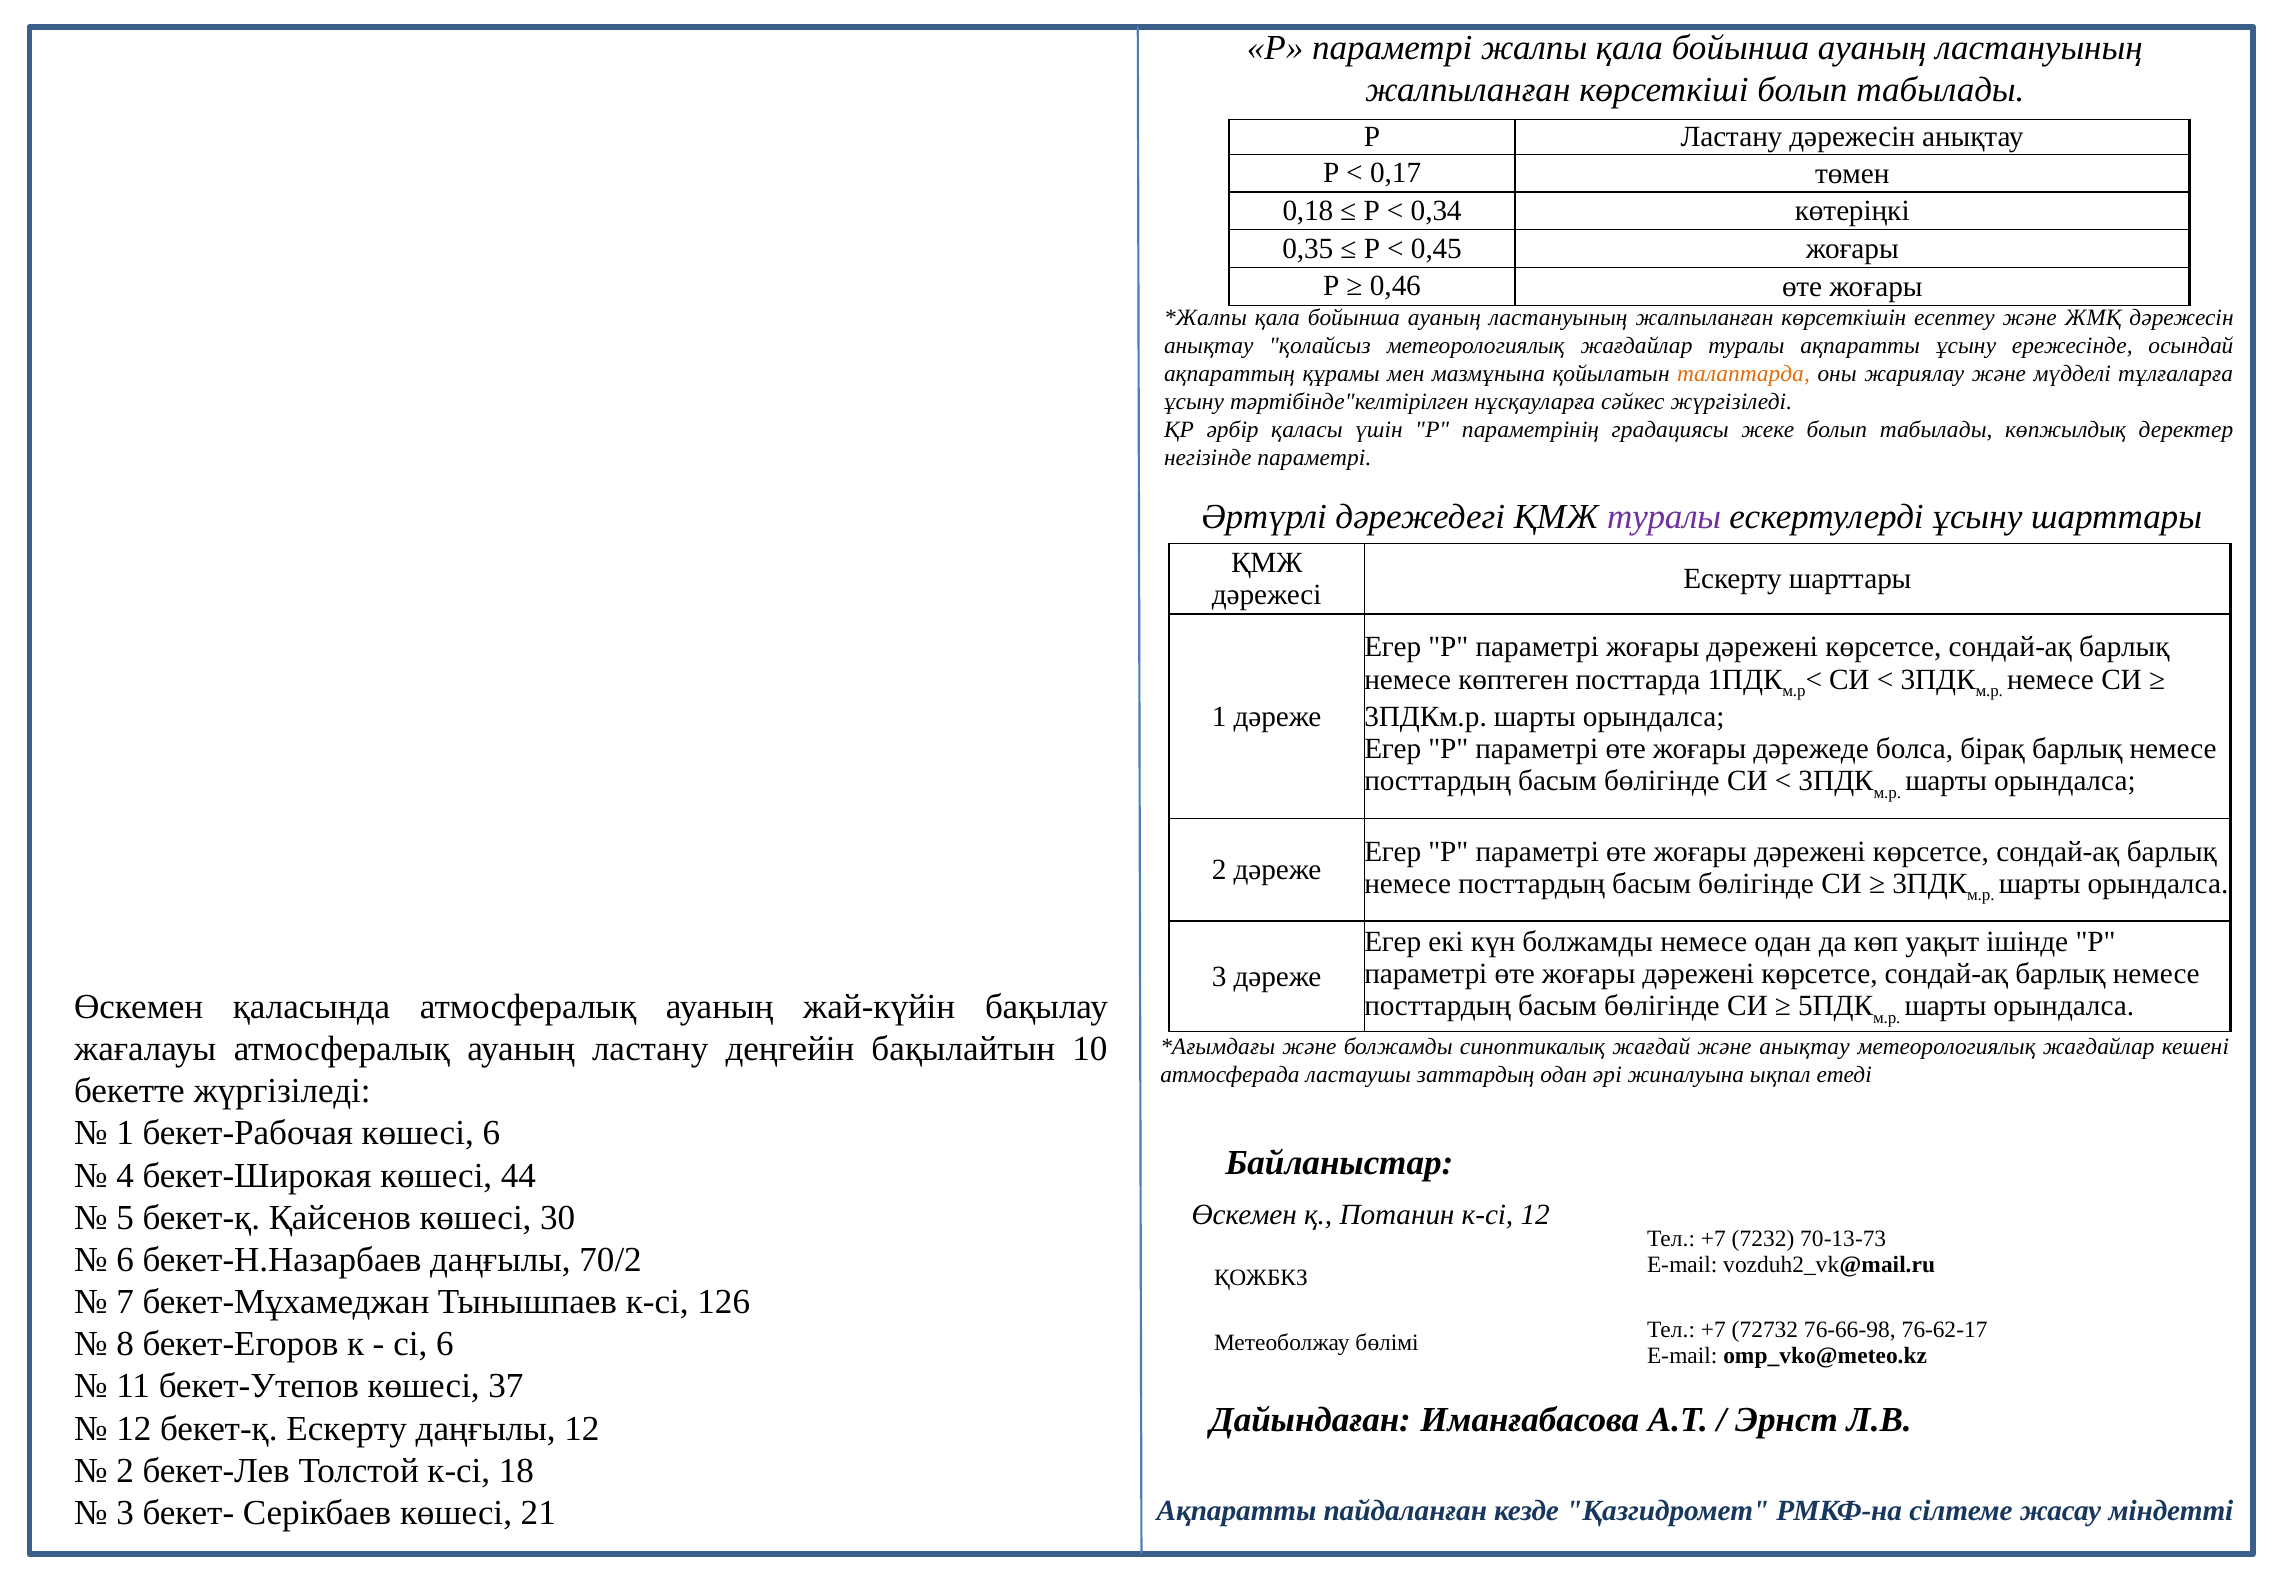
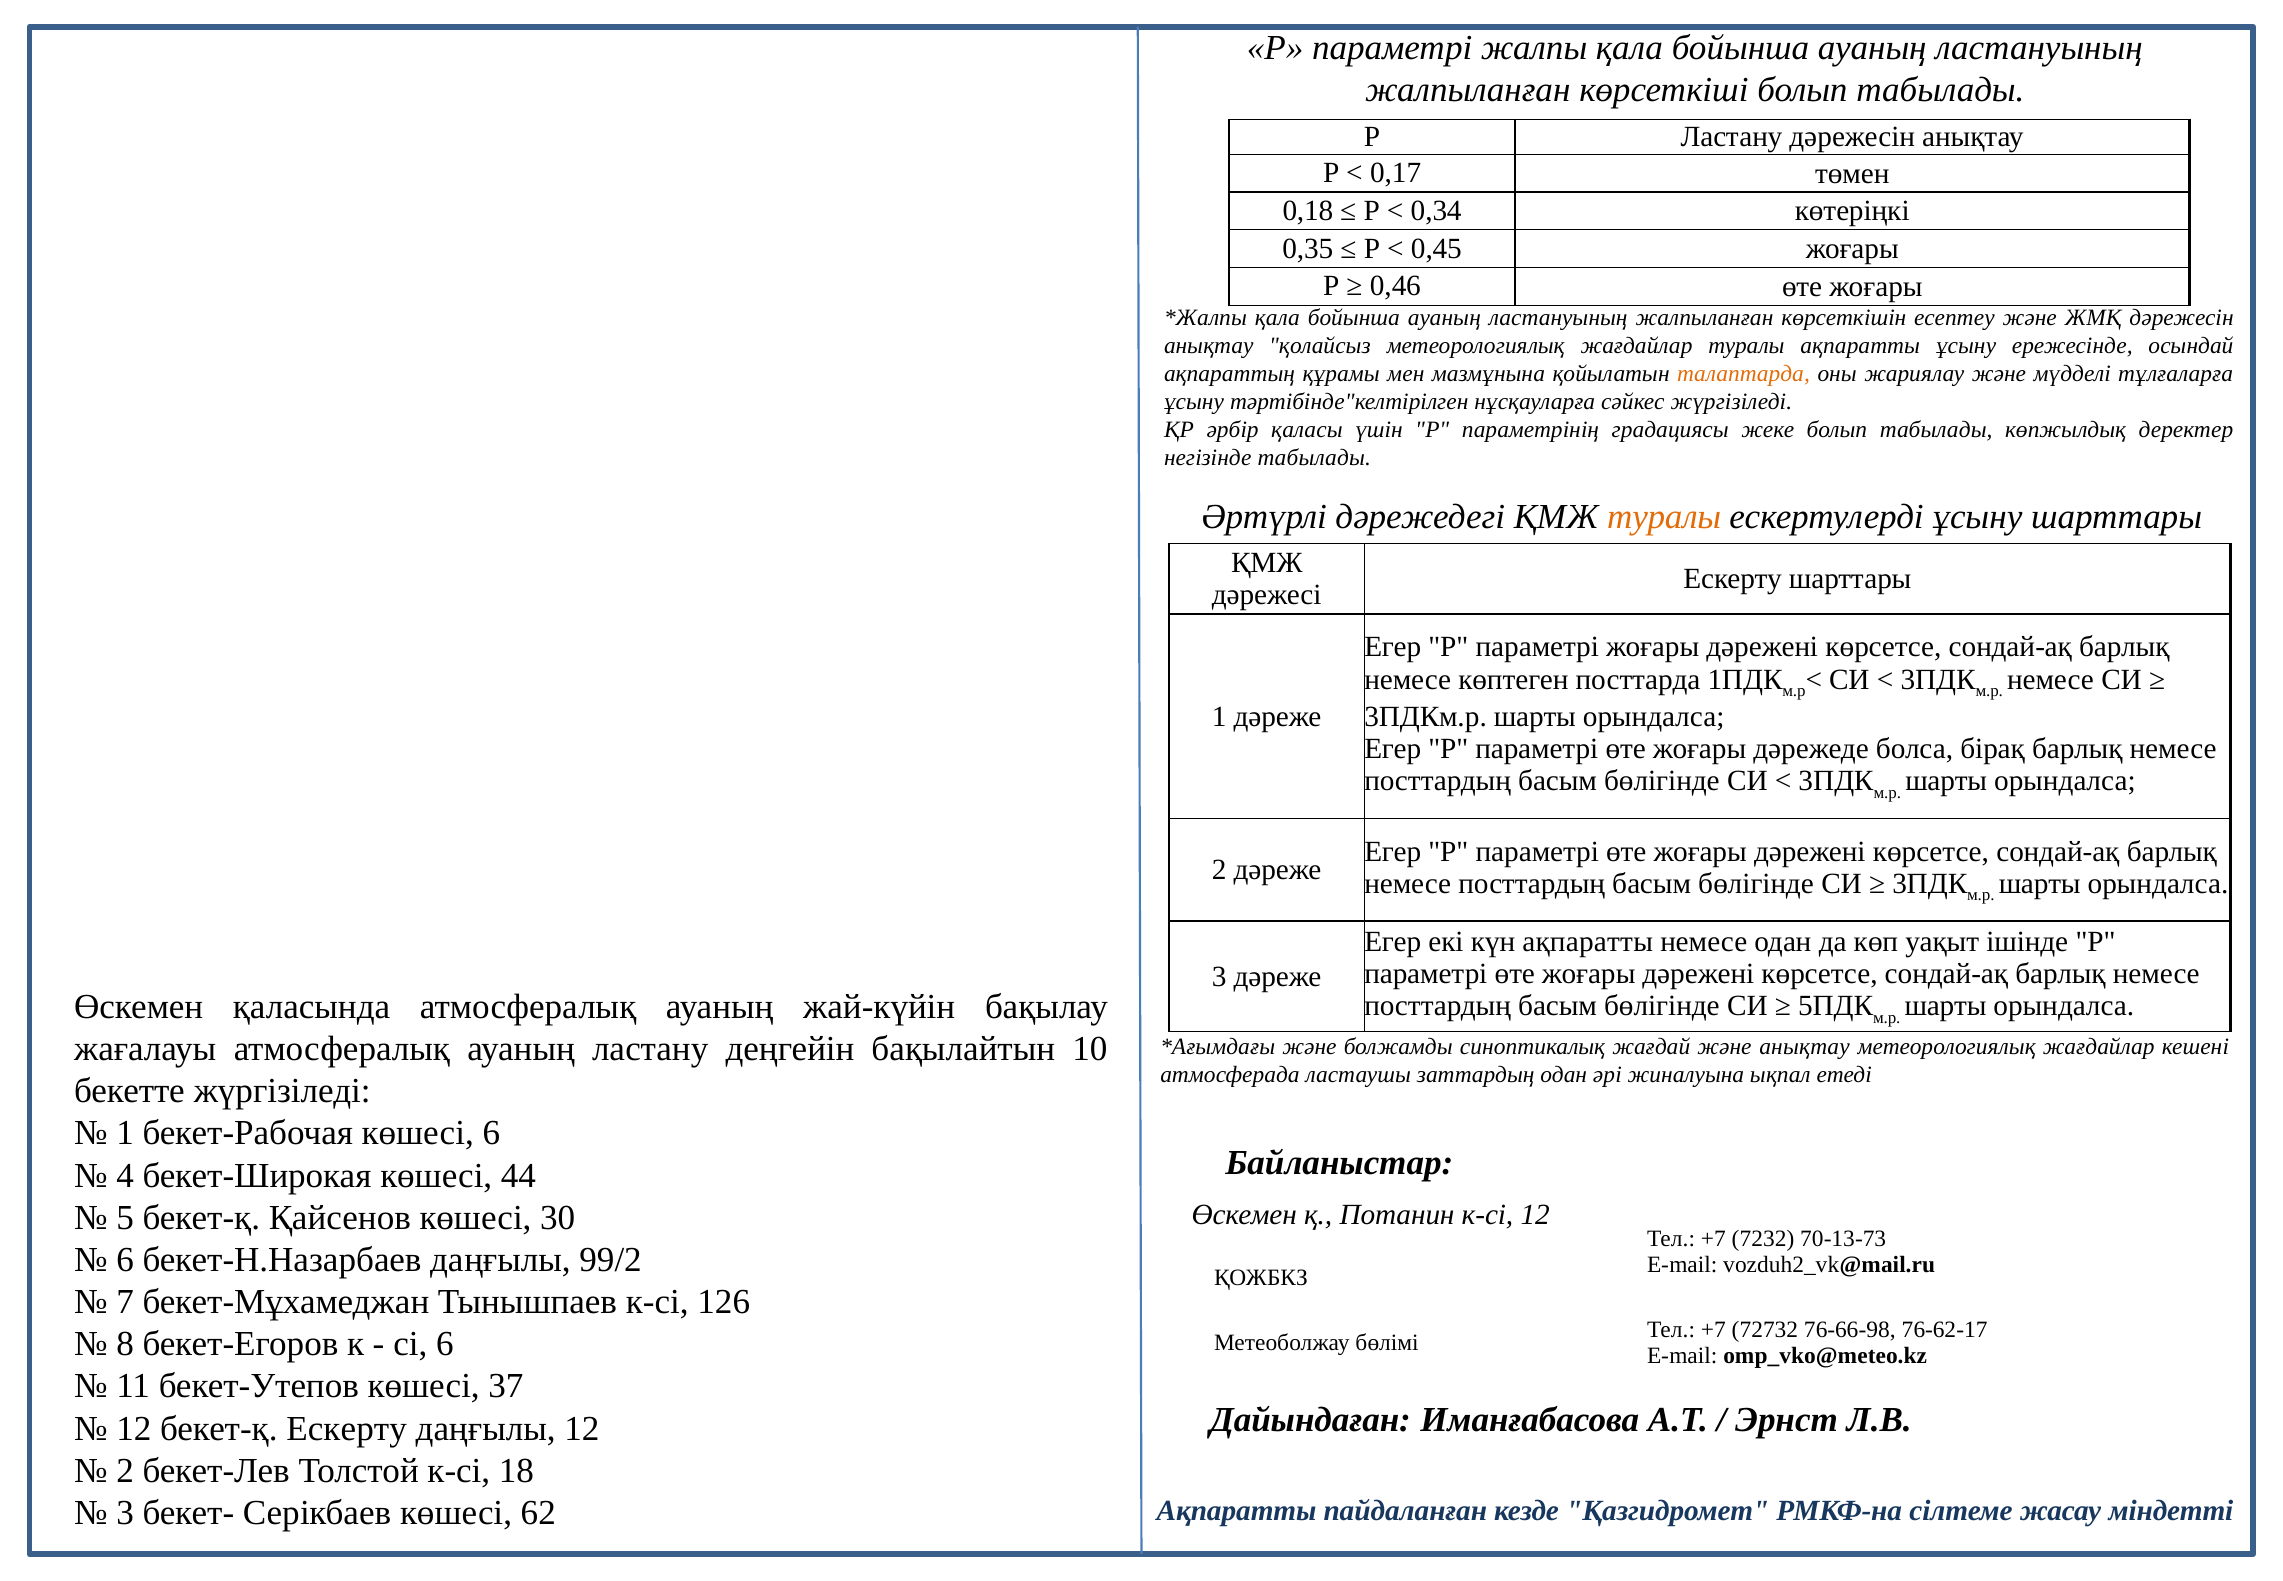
негізінде параметрі: параметрі -> табылады
туралы at (1664, 517) colour: purple -> orange
күн болжамды: болжамды -> ақпаратты
70/2: 70/2 -> 99/2
21: 21 -> 62
